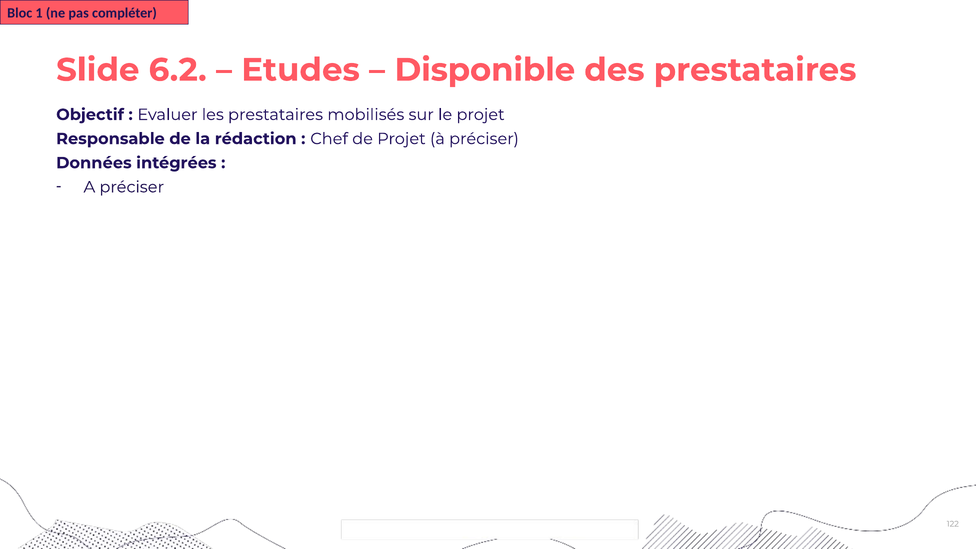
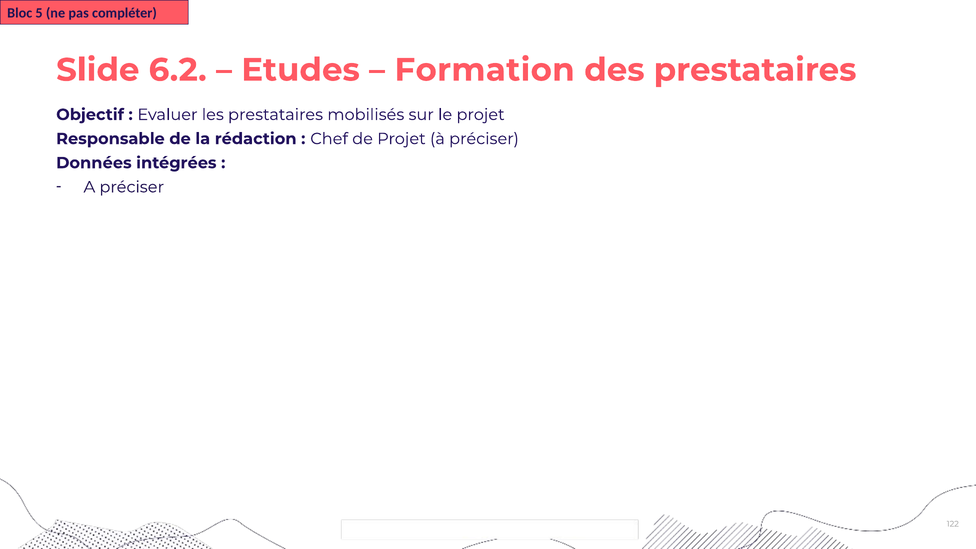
1: 1 -> 5
Disponible: Disponible -> Formation
